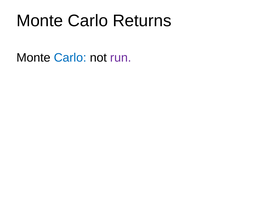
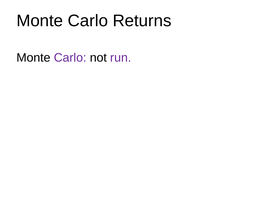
Carlo at (70, 58) colour: blue -> purple
